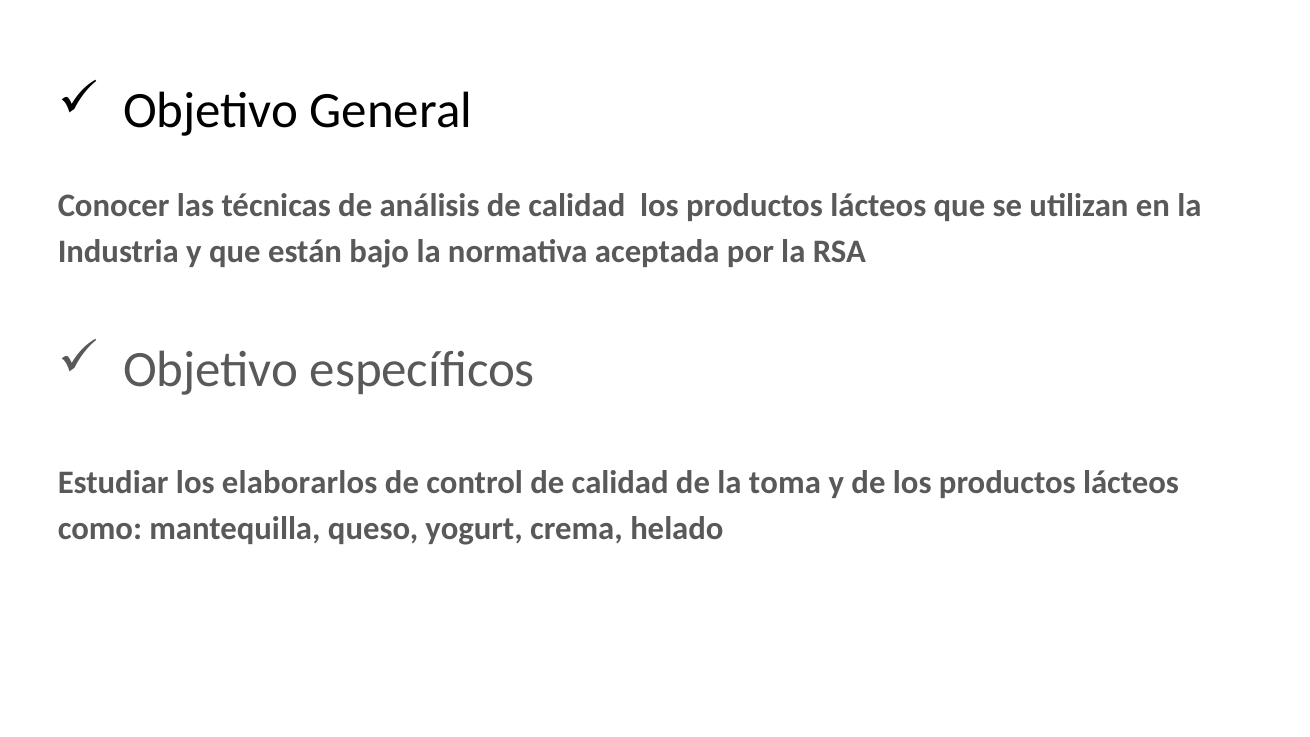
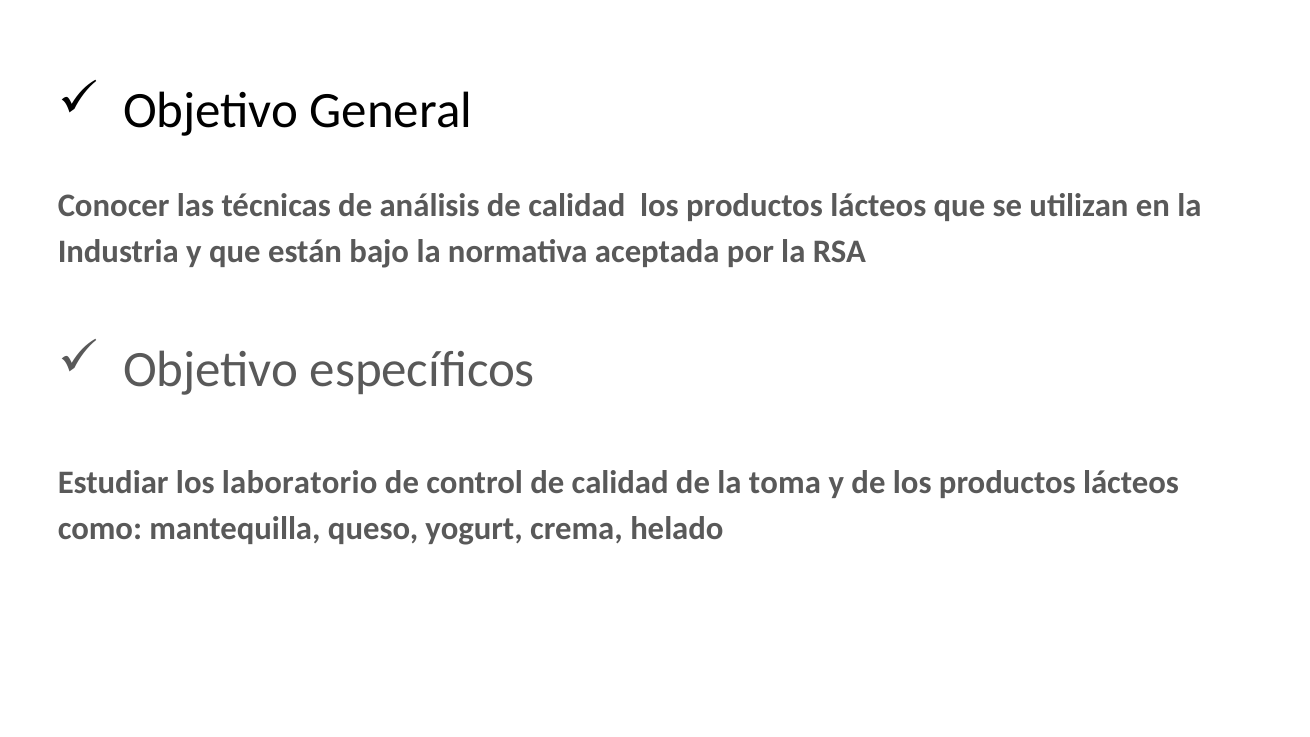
elaborarlos: elaborarlos -> laboratorio
